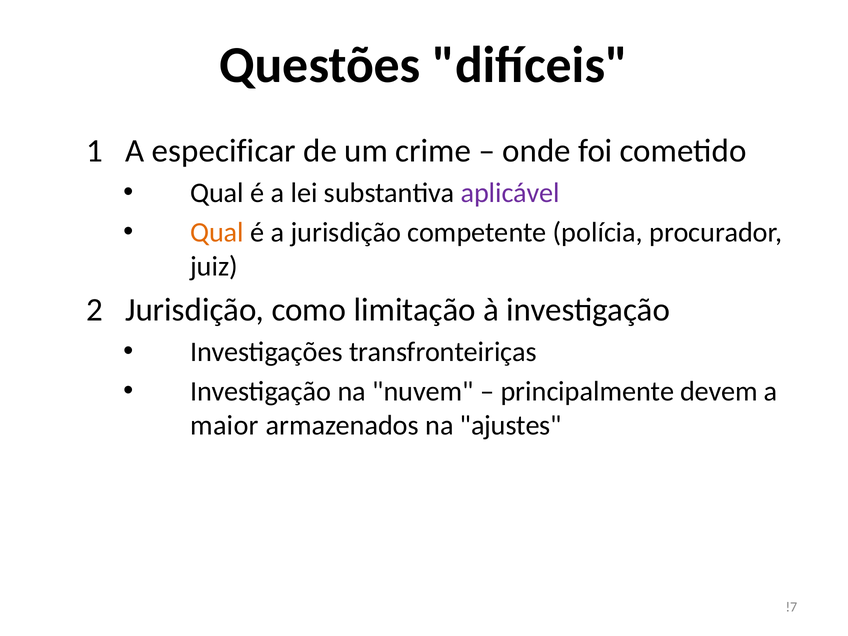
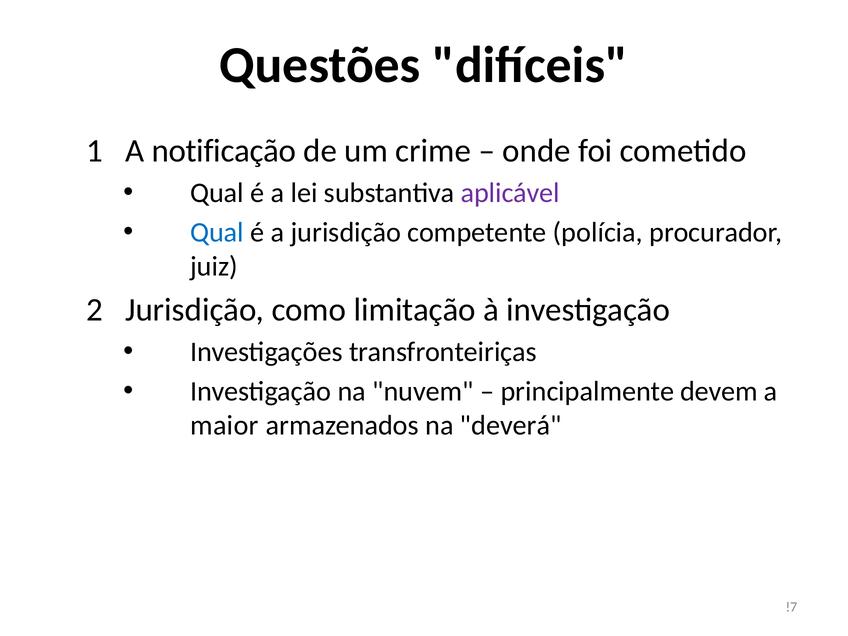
especificar: especificar -> notificação
Qual at (217, 232) colour: orange -> blue
ajustes: ajustes -> deverá
